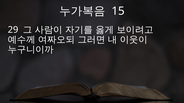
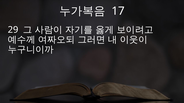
15: 15 -> 17
